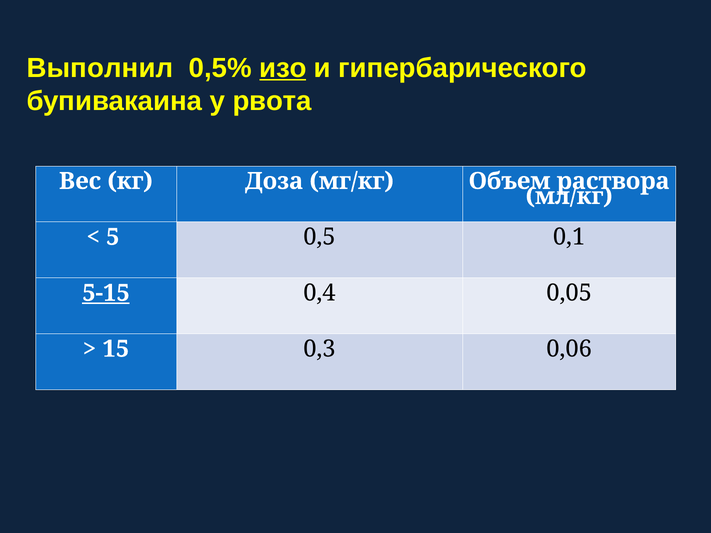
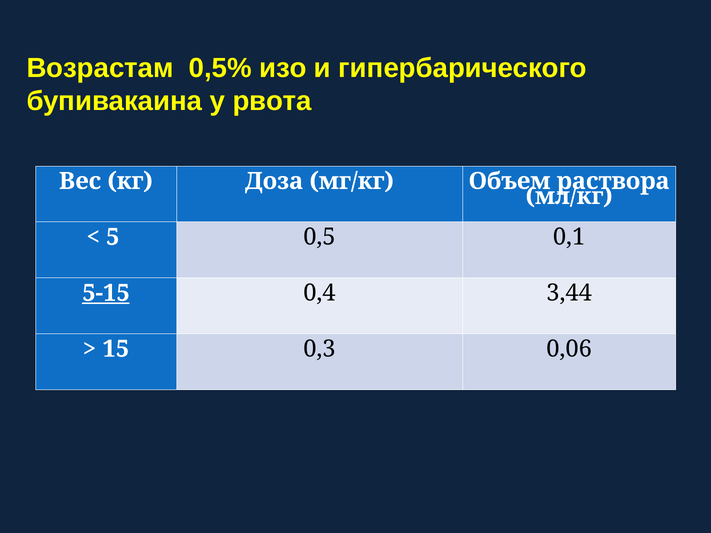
Выполнил: Выполнил -> Возрастам
изо underline: present -> none
0,05: 0,05 -> 3,44
